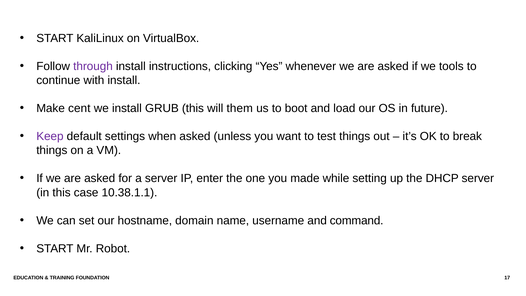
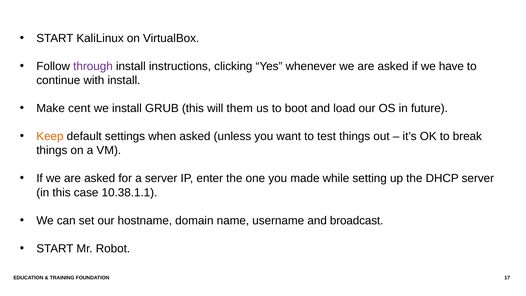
tools: tools -> have
Keep colour: purple -> orange
command: command -> broadcast
